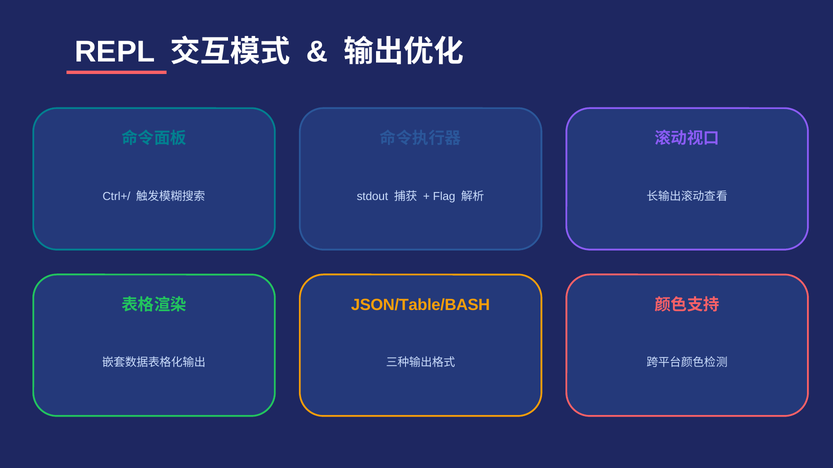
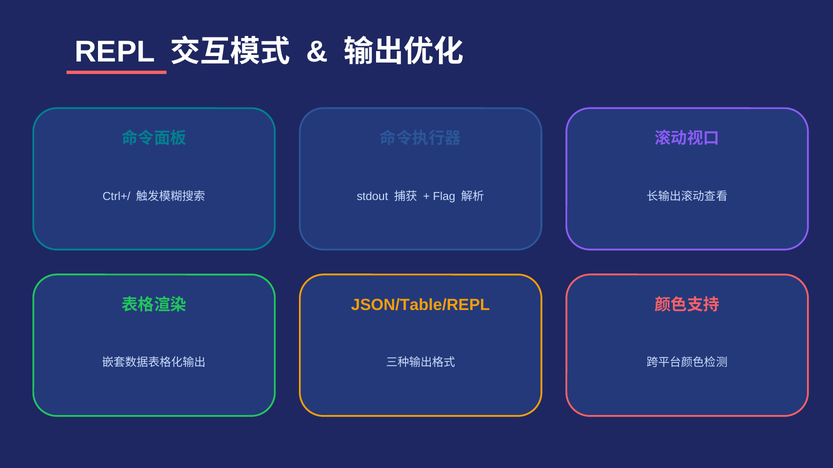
JSON/Table/BASH: JSON/Table/BASH -> JSON/Table/REPL
